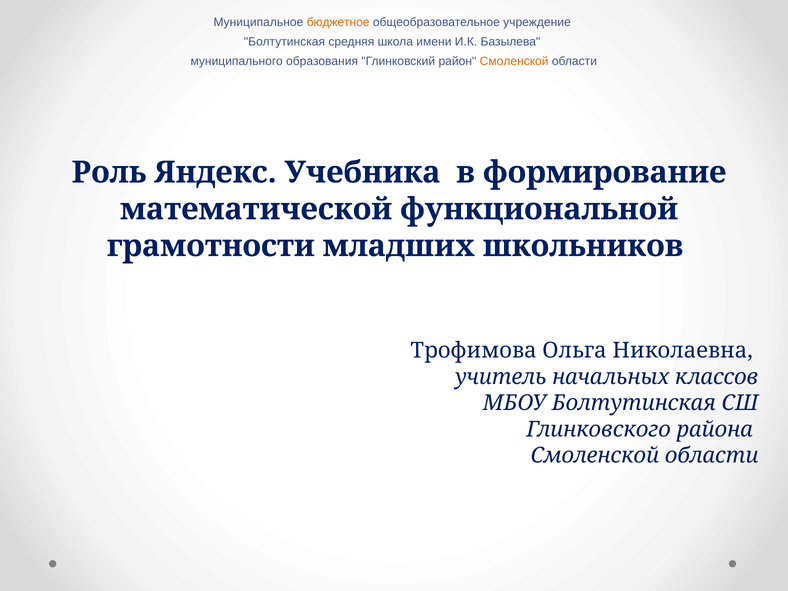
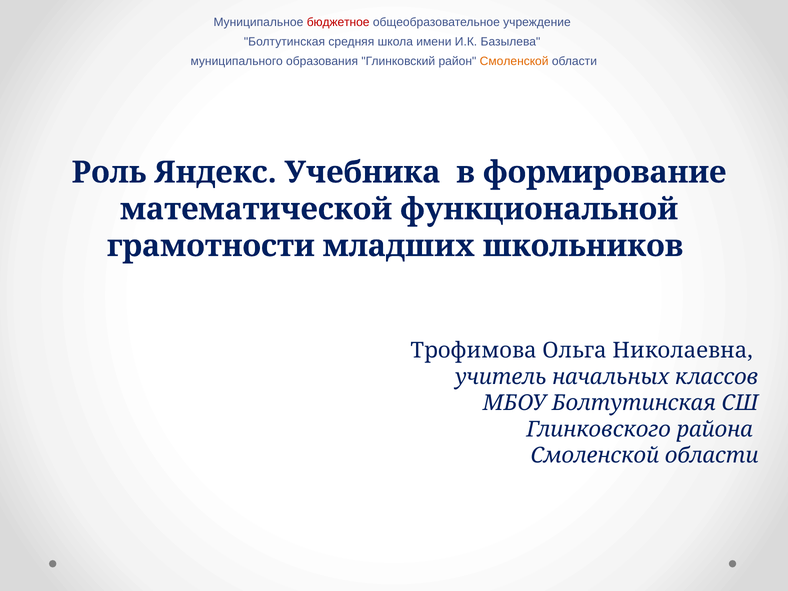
бюджетное colour: orange -> red
